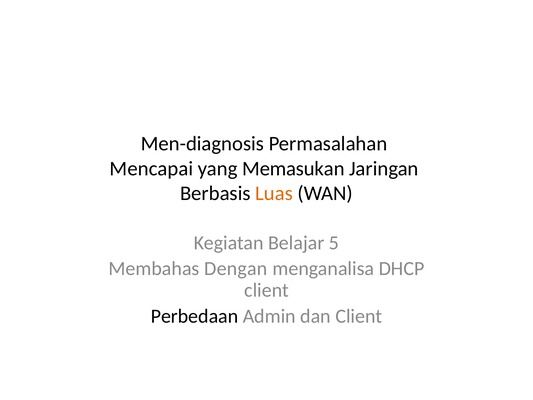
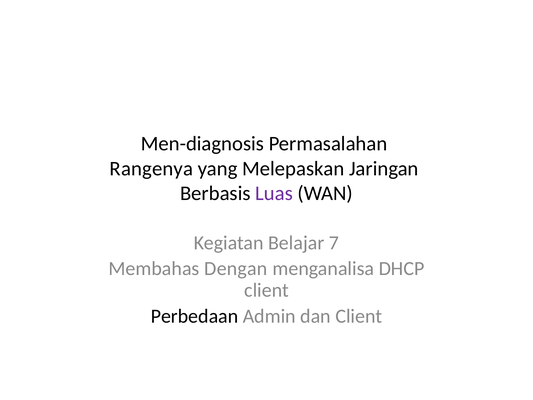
Mencapai: Mencapai -> Rangenya
Memasukan: Memasukan -> Melepaskan
Luas colour: orange -> purple
5: 5 -> 7
